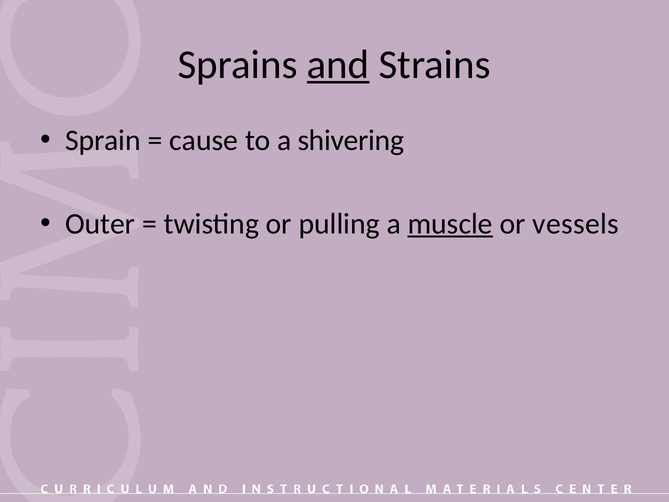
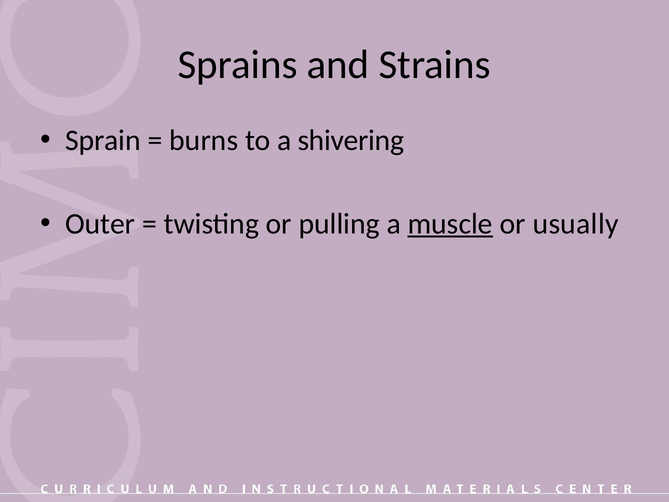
and underline: present -> none
cause: cause -> burns
vessels: vessels -> usually
